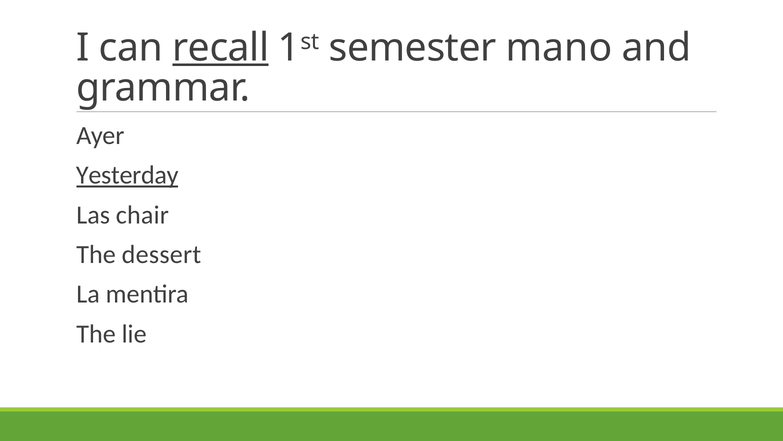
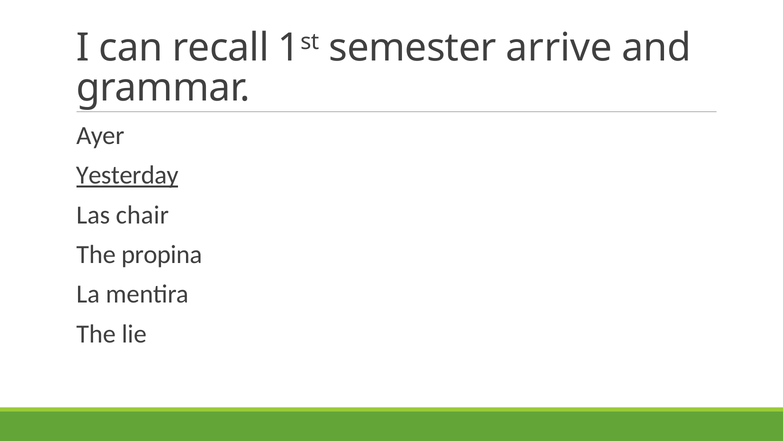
recall underline: present -> none
mano: mano -> arrive
dessert: dessert -> propina
